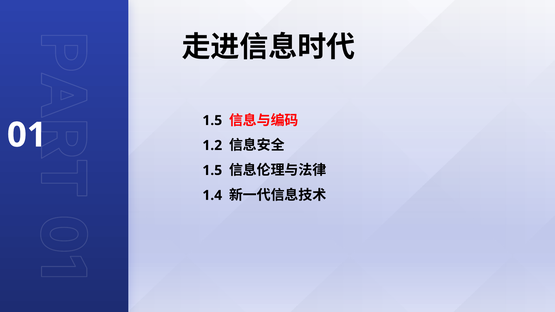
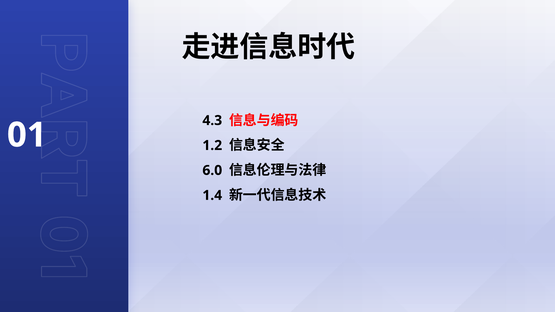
1.5 at (212, 121): 1.5 -> 4.3
1.5 at (212, 170): 1.5 -> 6.0
